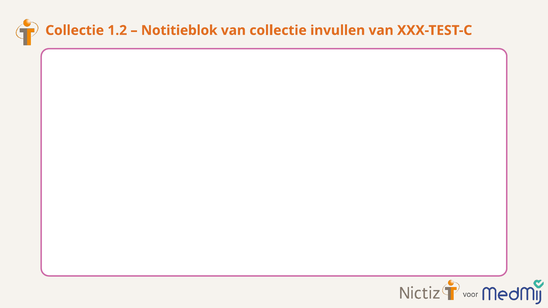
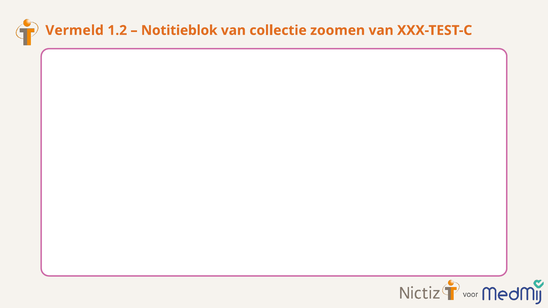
Collectie at (75, 30): Collectie -> Vermeld
invullen: invullen -> zoomen
